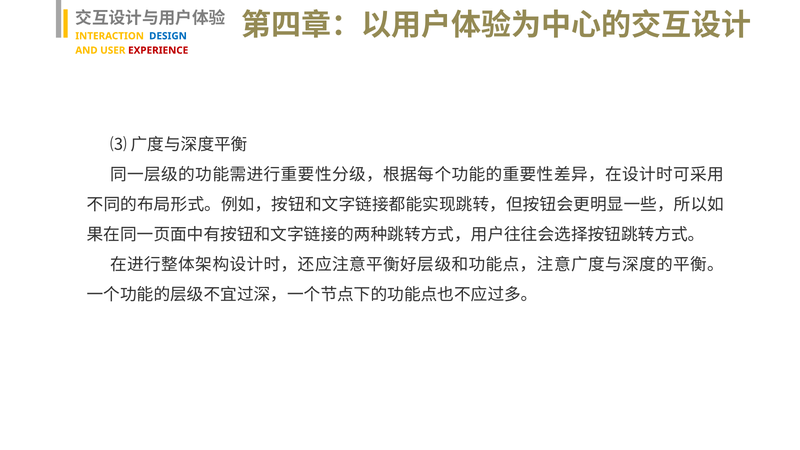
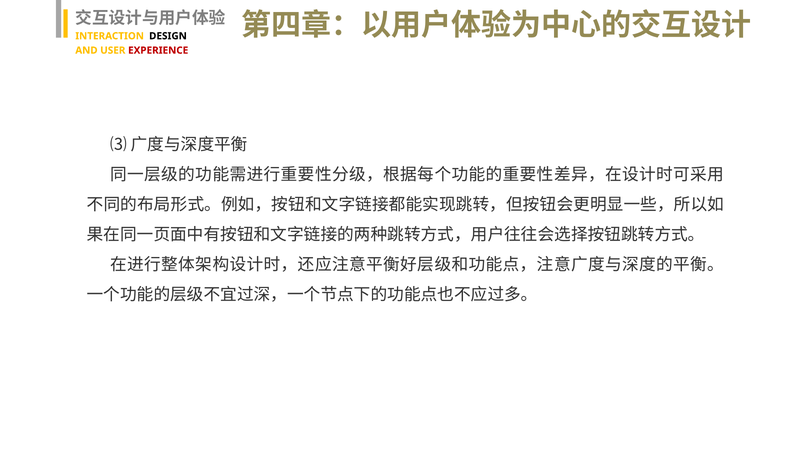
DESIGN colour: blue -> black
